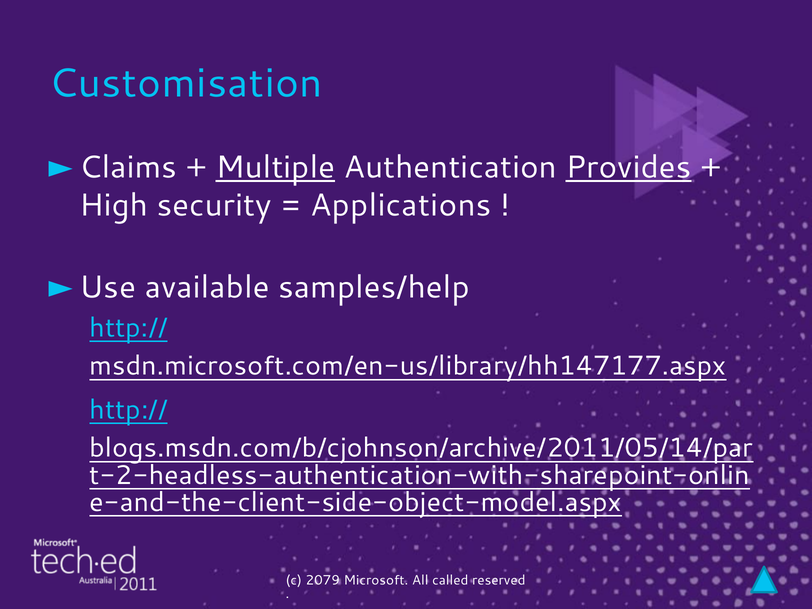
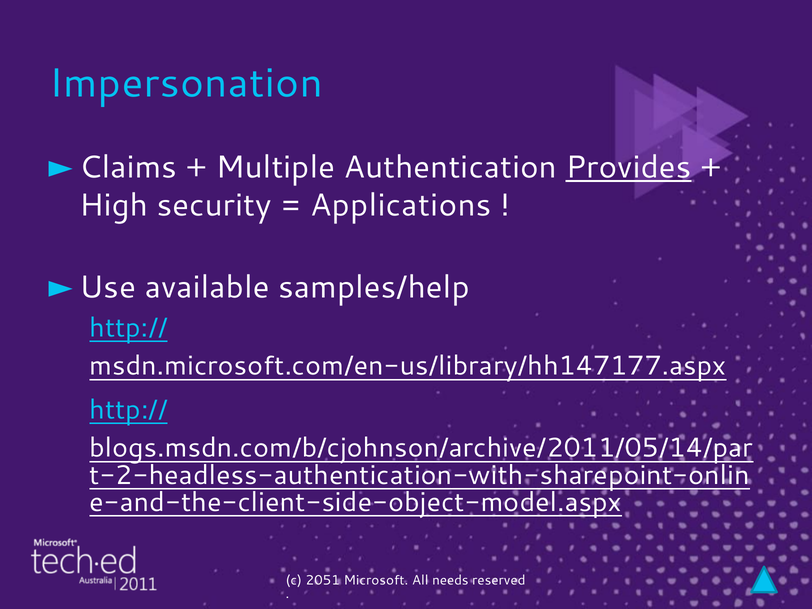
Customisation: Customisation -> Impersonation
Multiple underline: present -> none
2079: 2079 -> 2051
called: called -> needs
